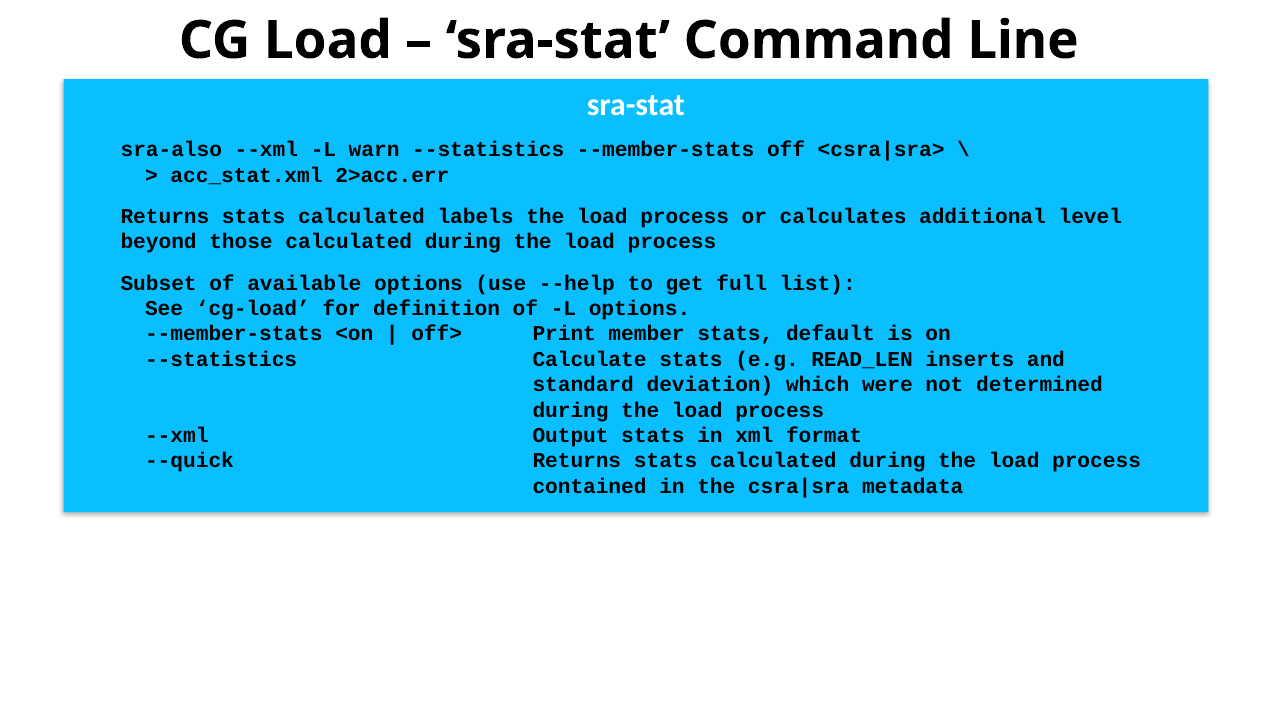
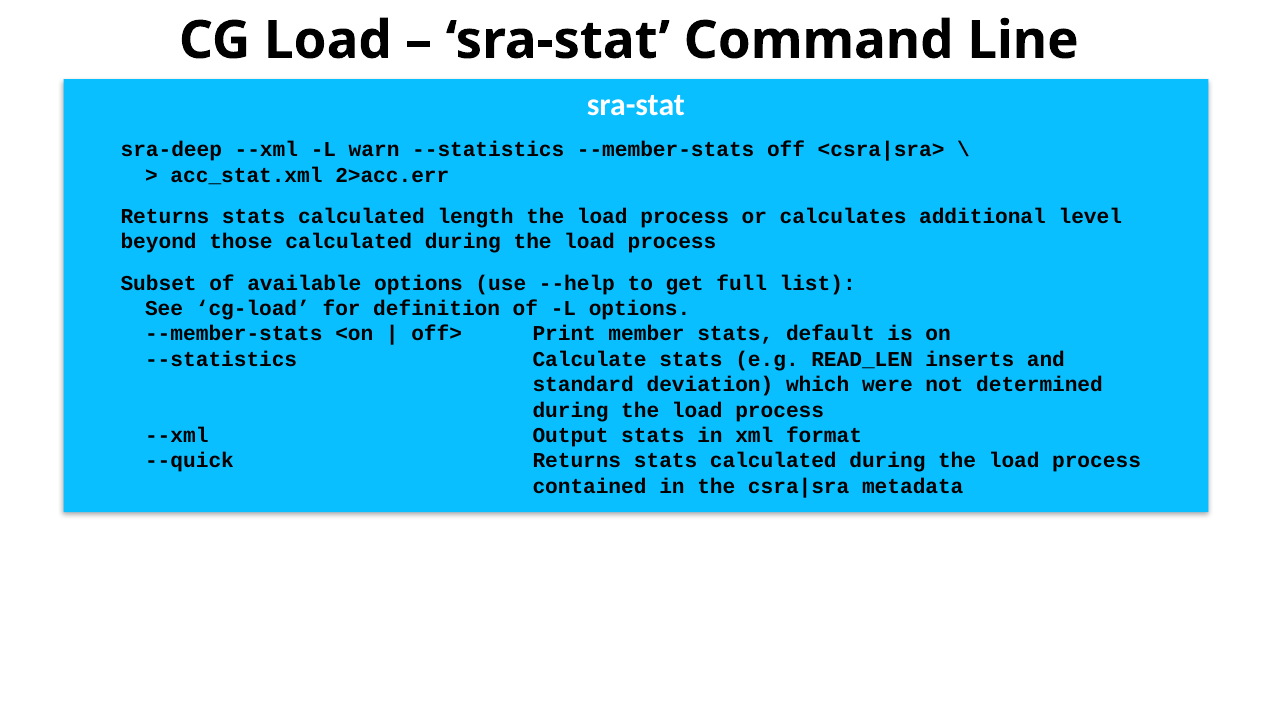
sra-also: sra-also -> sra-deep
labels: labels -> length
